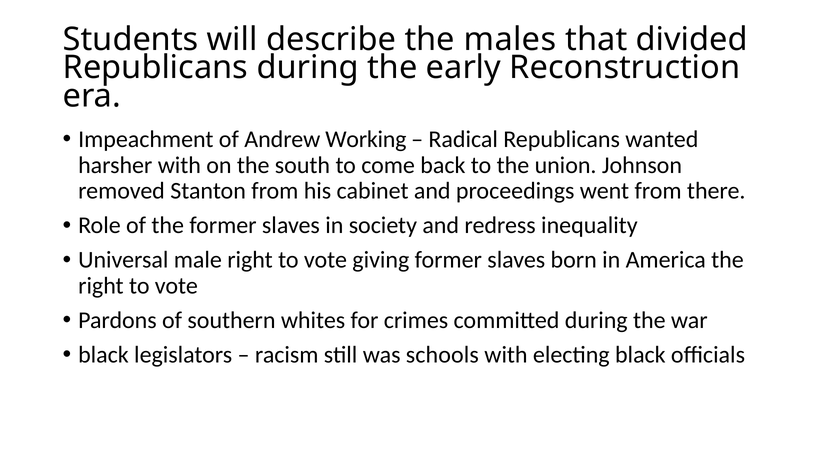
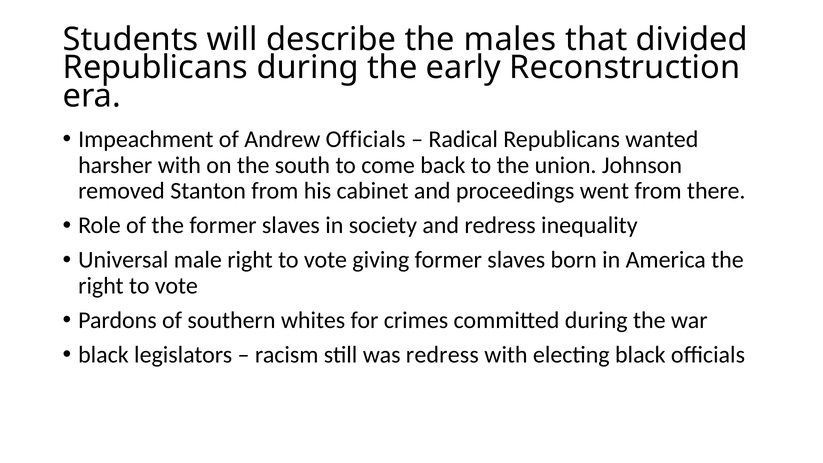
Andrew Working: Working -> Officials
was schools: schools -> redress
